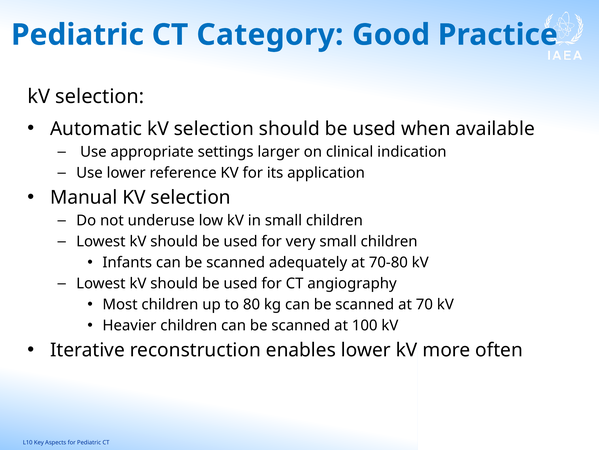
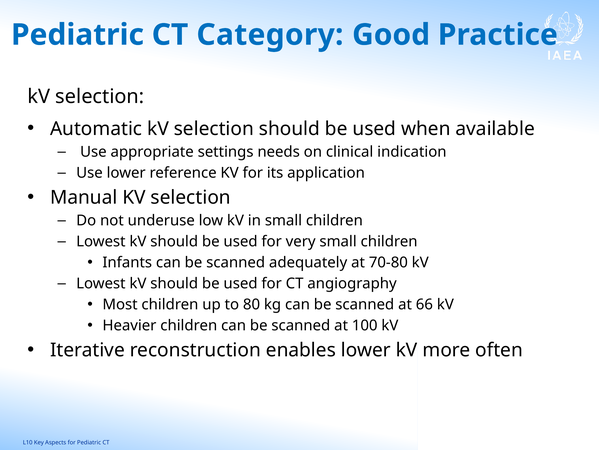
larger: larger -> needs
70: 70 -> 66
